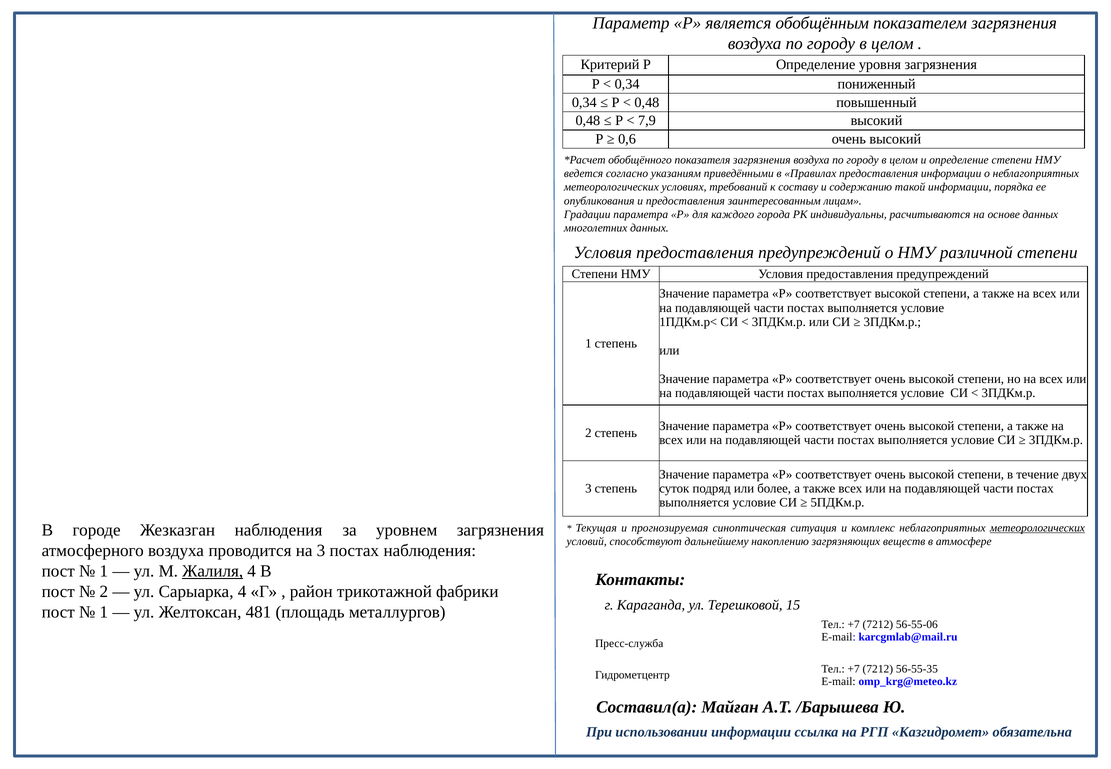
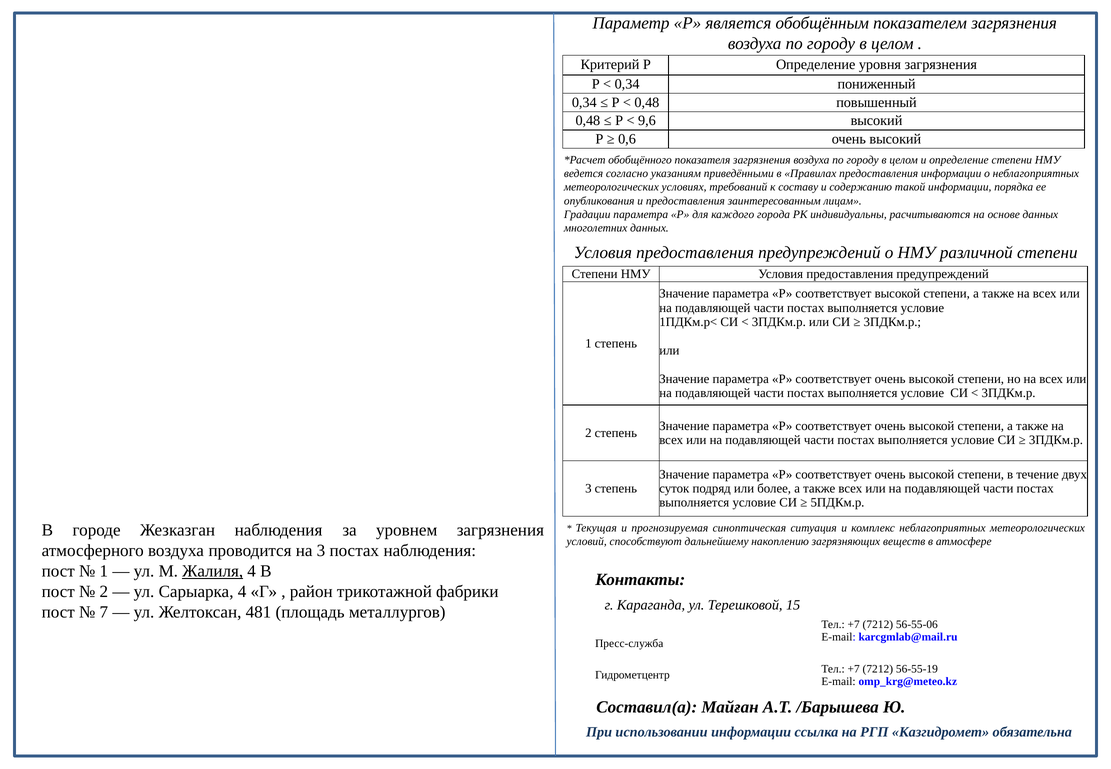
7,9: 7,9 -> 9,6
метеорологических at (1037, 528) underline: present -> none
1 at (104, 612): 1 -> 7
56-55-35: 56-55-35 -> 56-55-19
